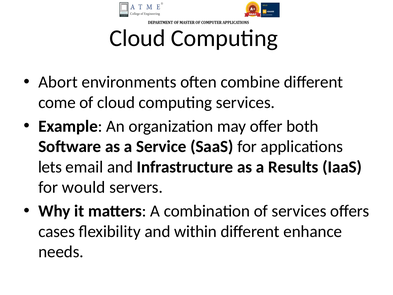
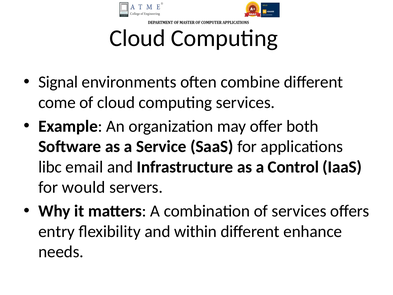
Abort: Abort -> Signal
lets: lets -> libc
Results: Results -> Control
cases: cases -> entry
